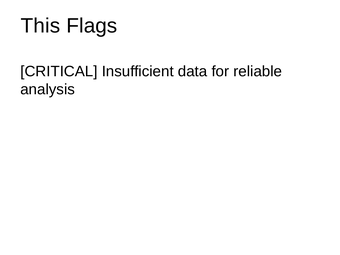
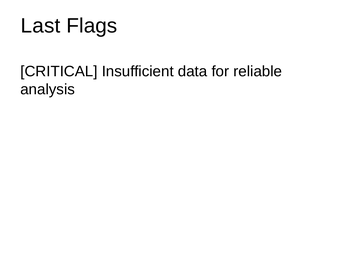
This: This -> Last
